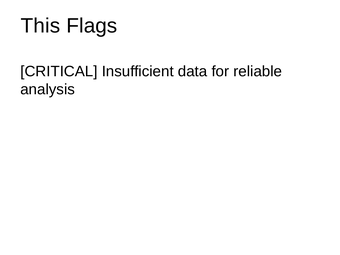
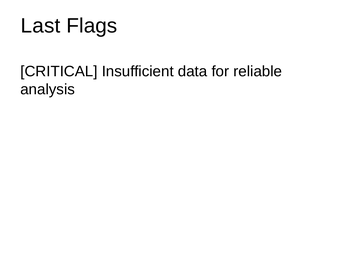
This: This -> Last
